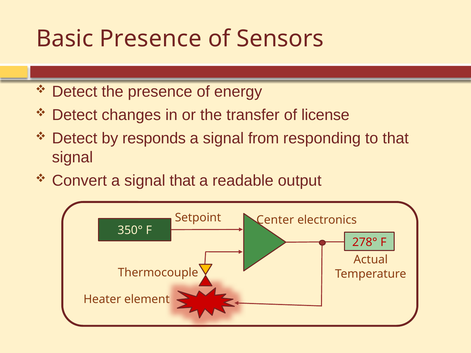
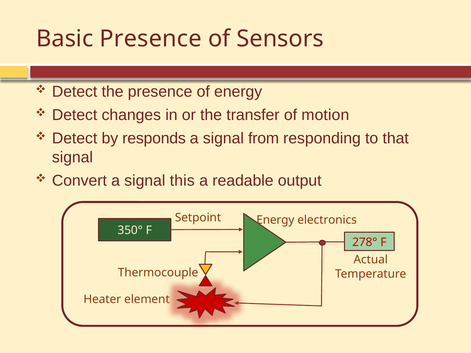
license: license -> motion
signal that: that -> this
Center at (275, 220): Center -> Energy
